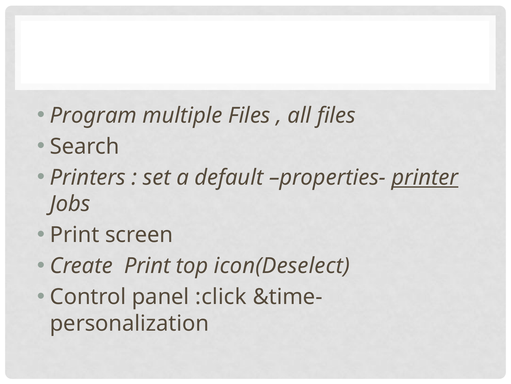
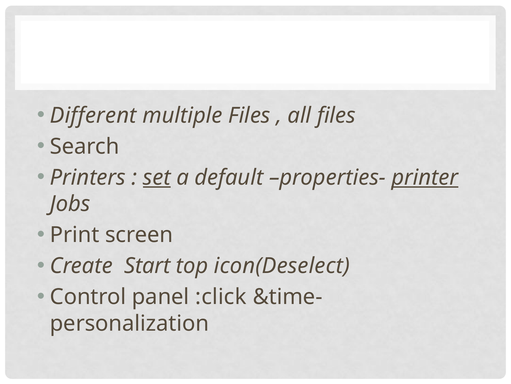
Program: Program -> Different
set underline: none -> present
Create Print: Print -> Start
